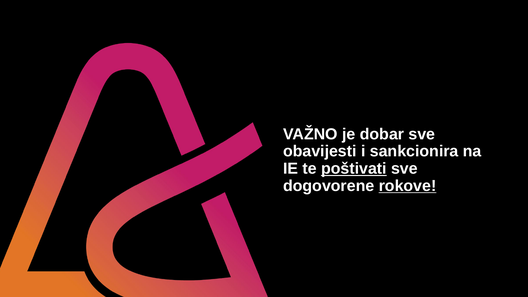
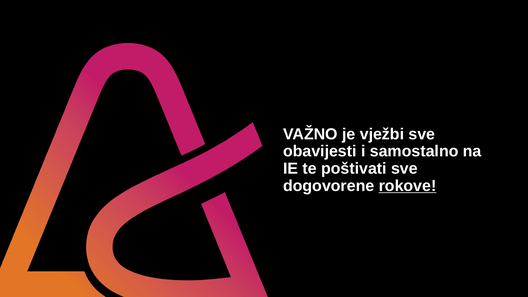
dobar: dobar -> vježbi
sankcionira: sankcionira -> samostalno
poštivati underline: present -> none
